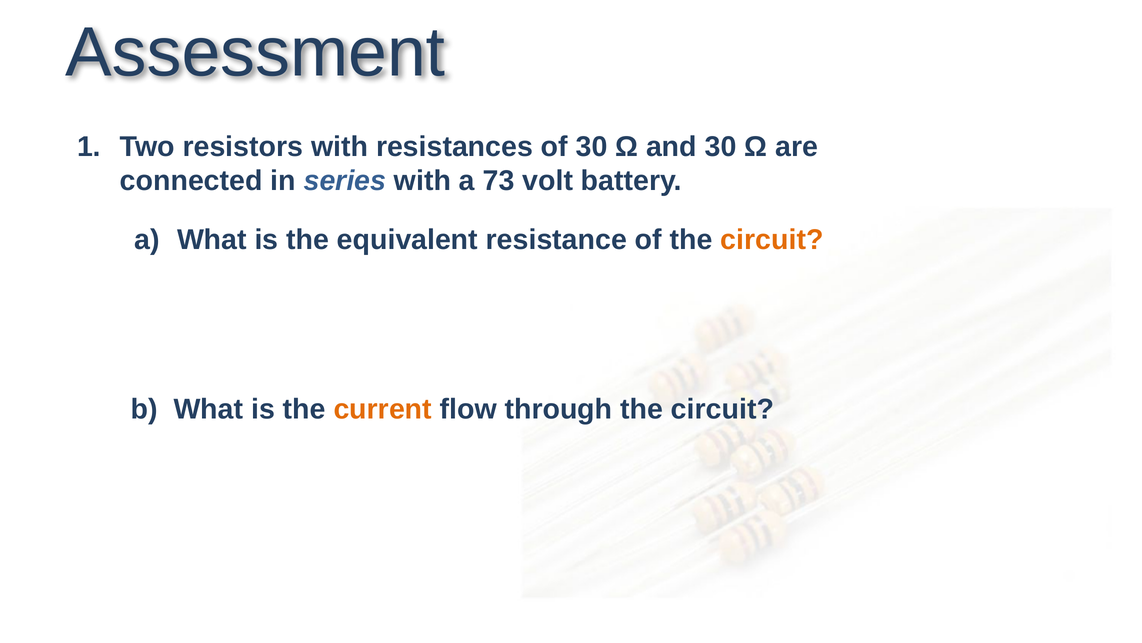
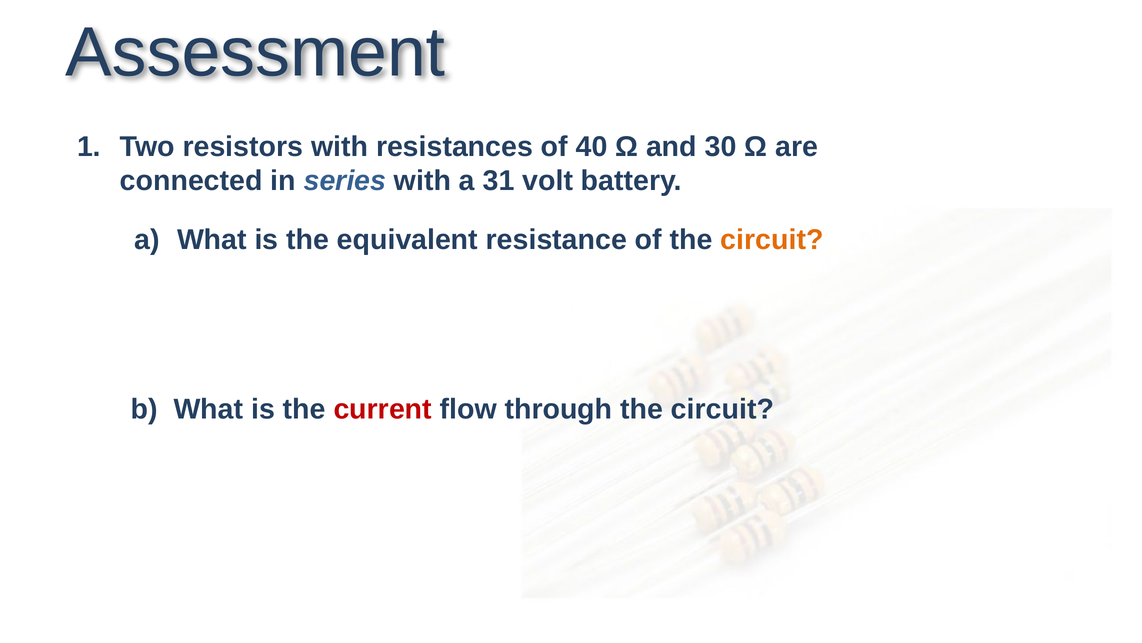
of 30: 30 -> 40
73: 73 -> 31
current colour: orange -> red
